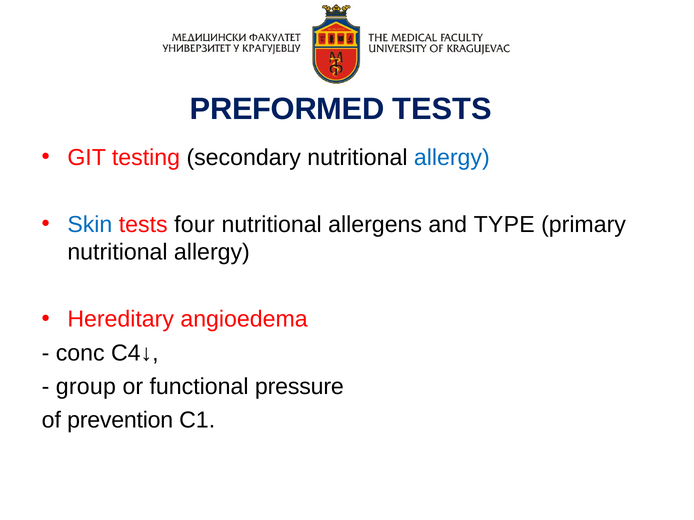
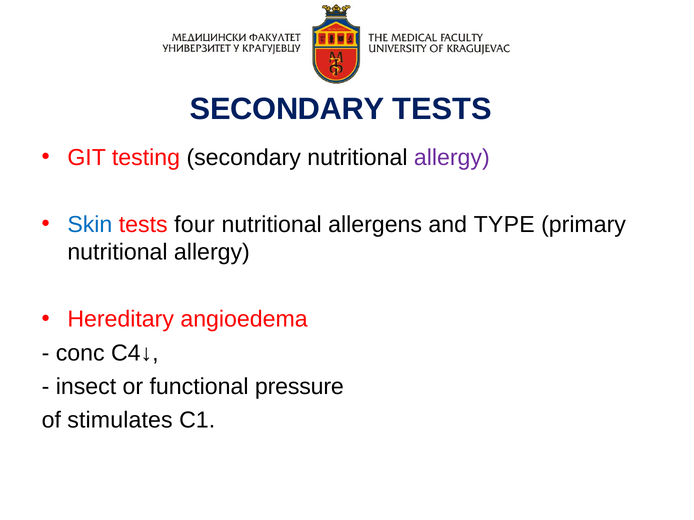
PREFORMED at (287, 109): PREFORMED -> SECONDARY
allergy at (452, 158) colour: blue -> purple
group: group -> insect
prevention: prevention -> stimulates
